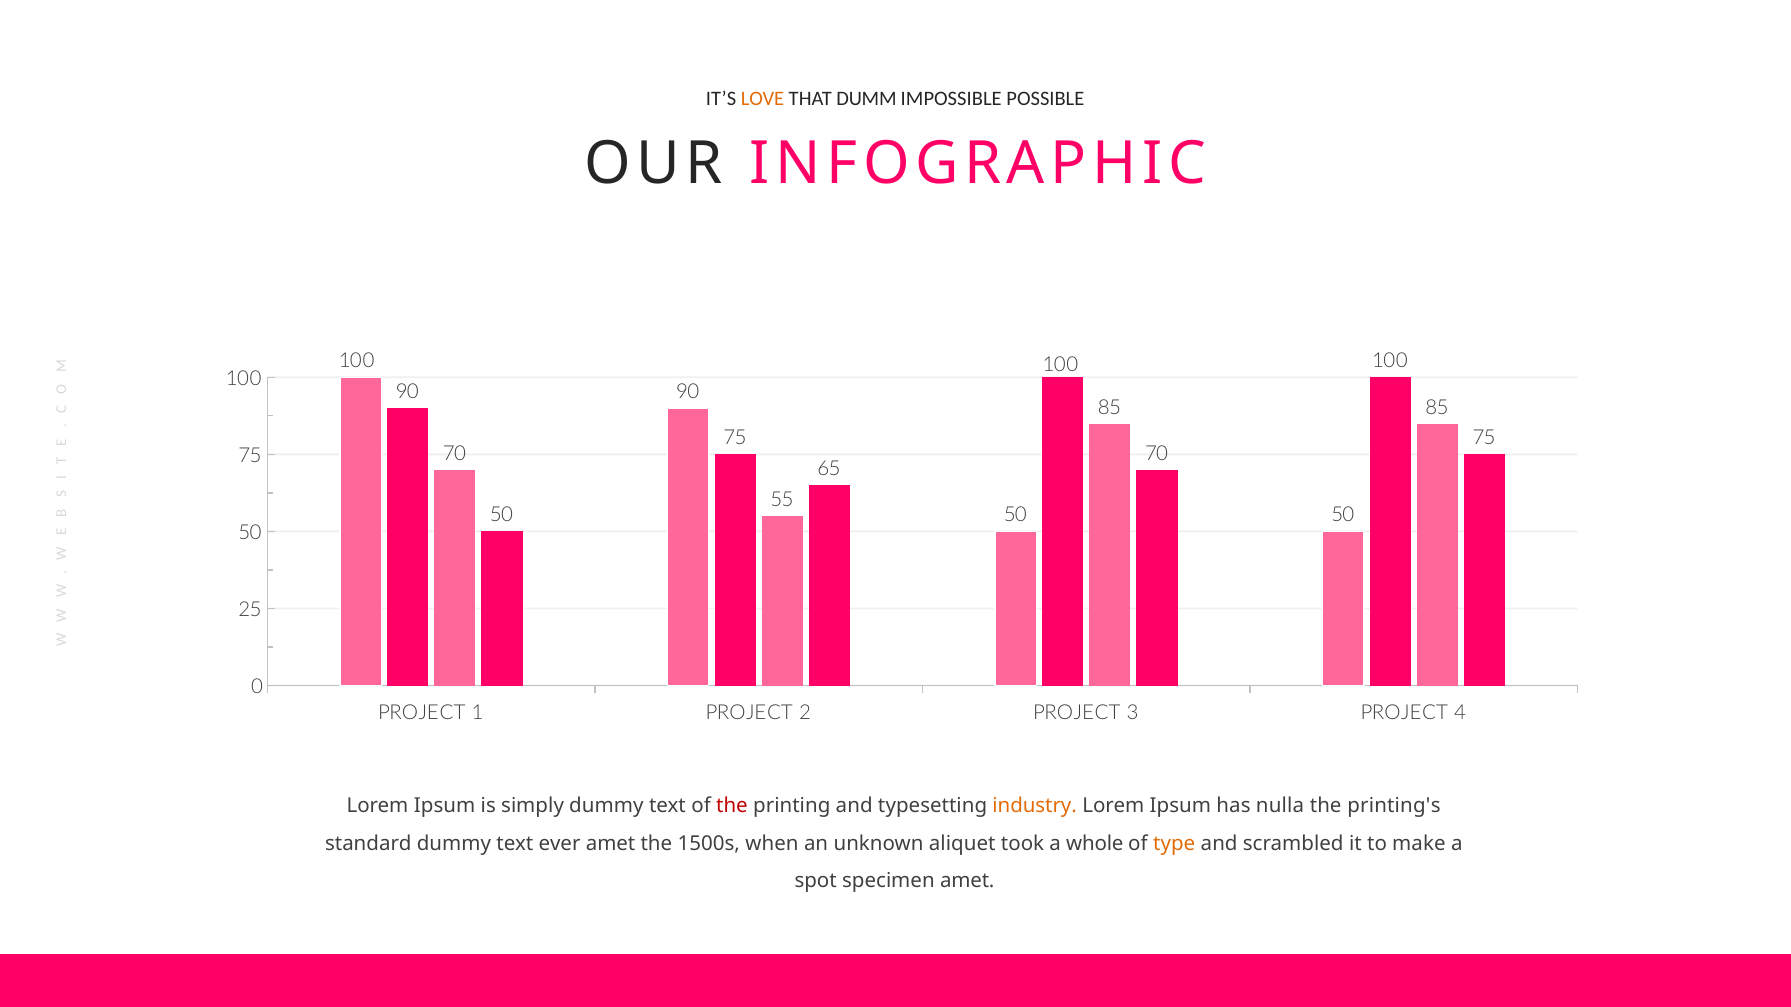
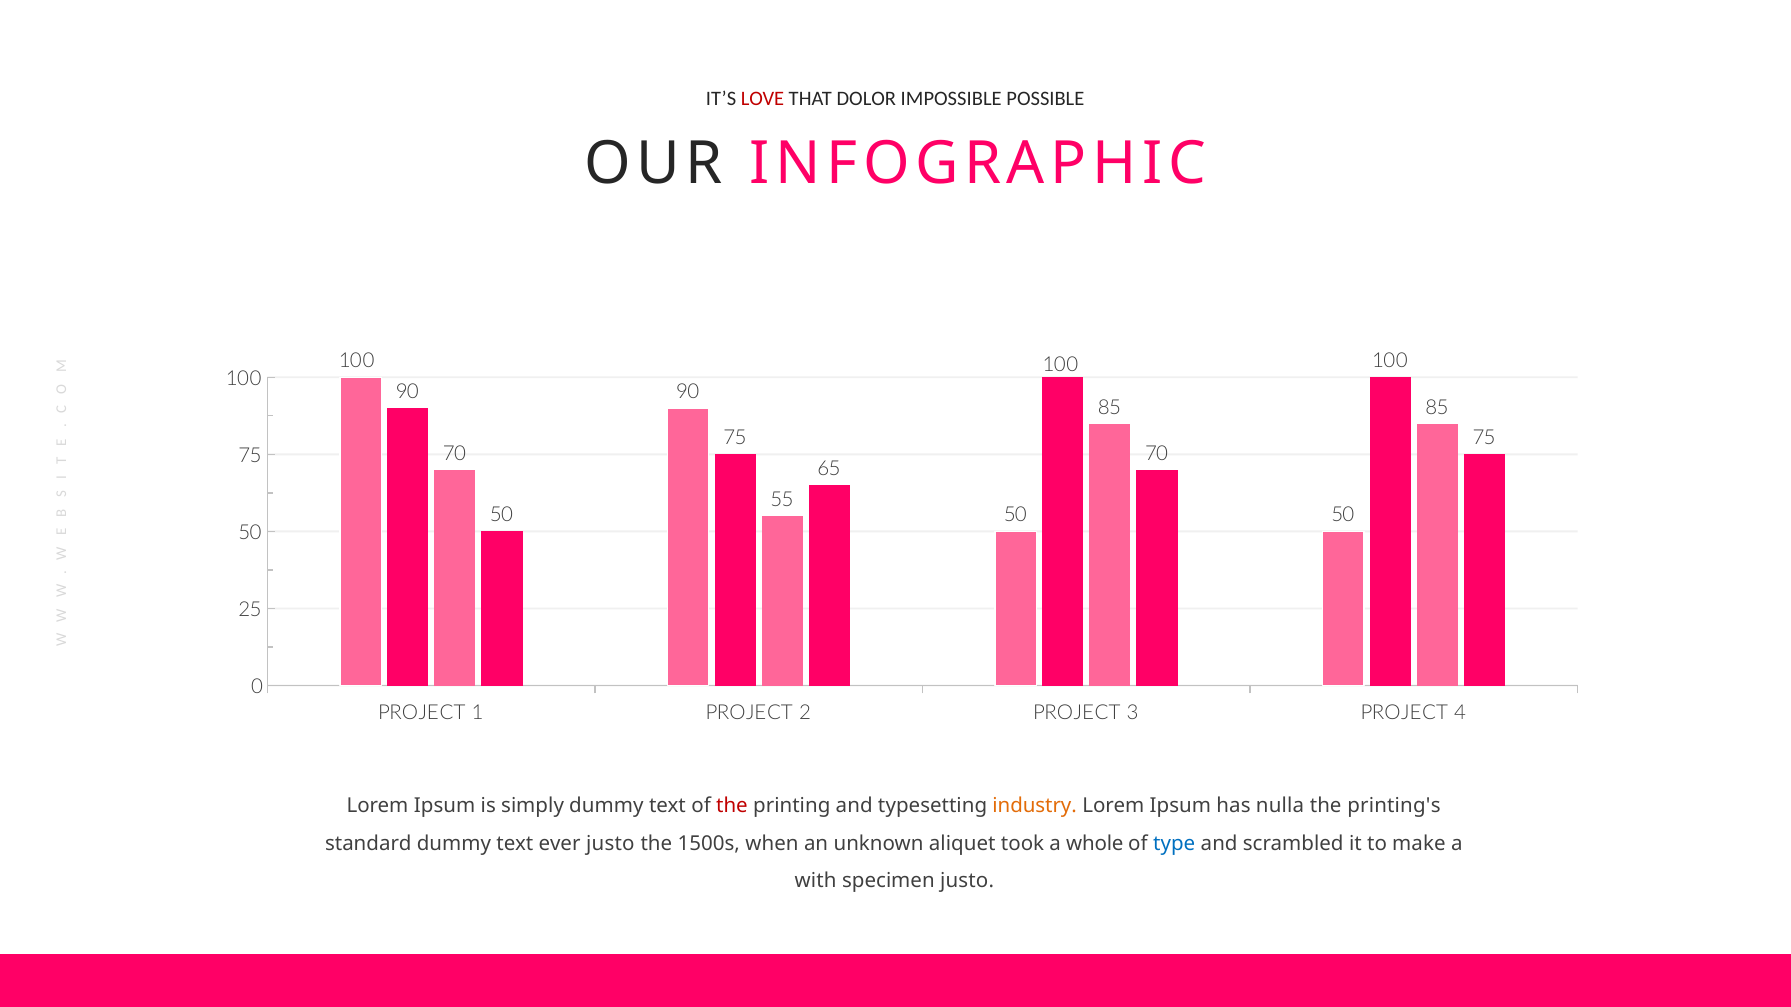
LOVE colour: orange -> red
DUMM: DUMM -> DOLOR
ever amet: amet -> justo
type colour: orange -> blue
spot: spot -> with
specimen amet: amet -> justo
